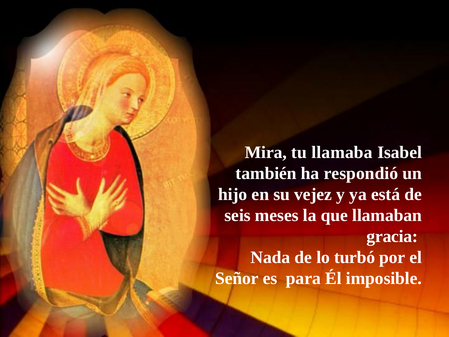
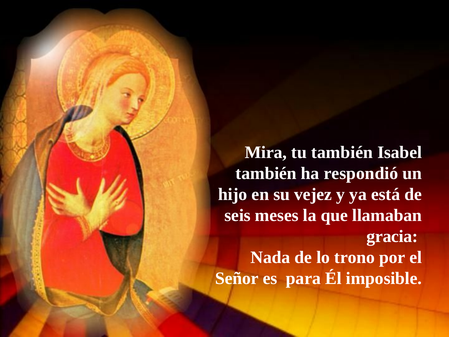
tu llamaba: llamaba -> también
turbó: turbó -> trono
